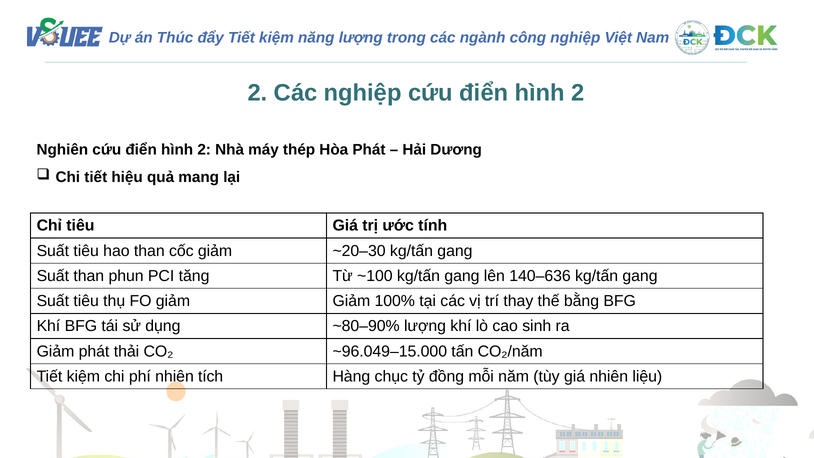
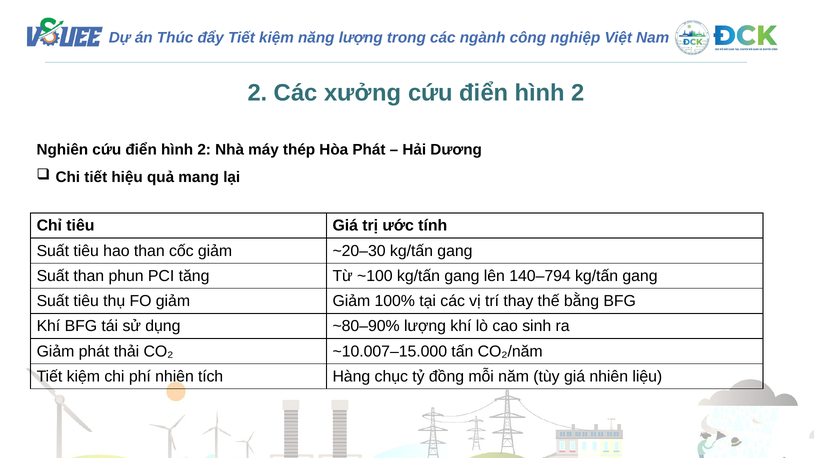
Các nghiệp: nghiệp -> xưởng
140–636: 140–636 -> 140–794
~96.049–15.000: ~96.049–15.000 -> ~10.007–15.000
